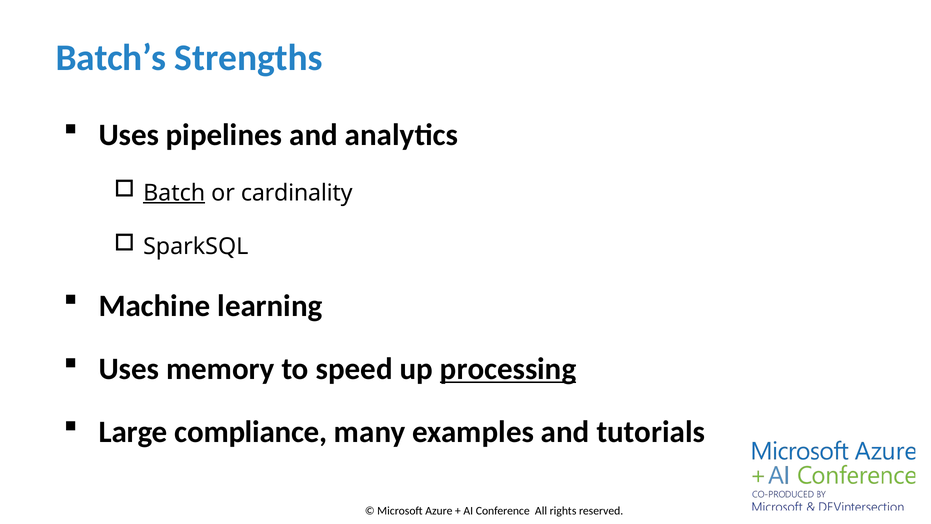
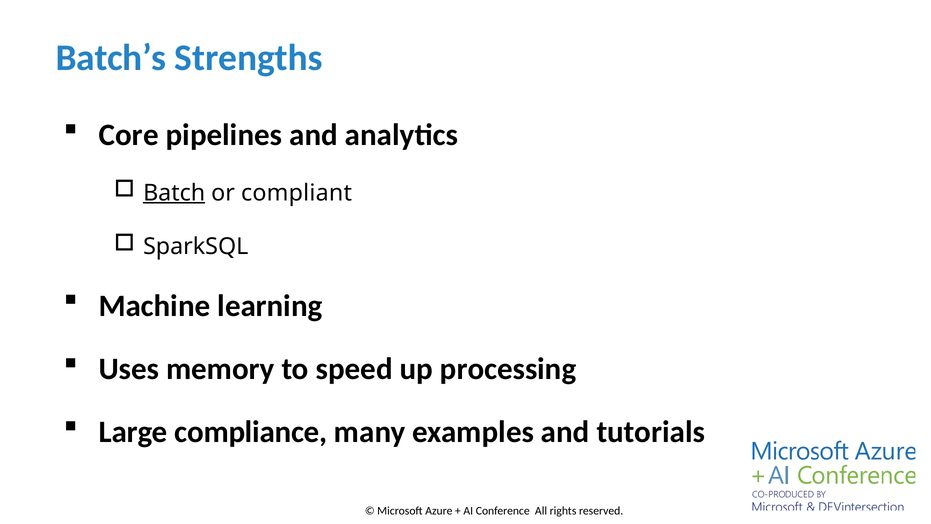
Uses at (129, 135): Uses -> Core
cardinality: cardinality -> compliant
processing underline: present -> none
